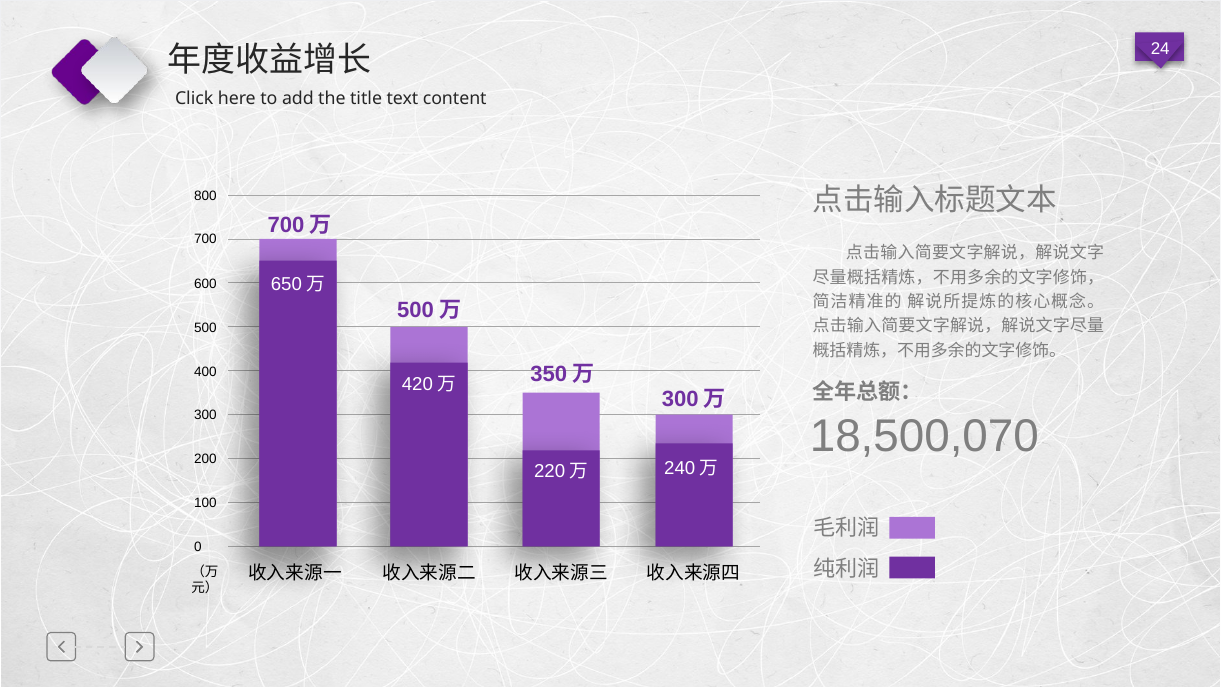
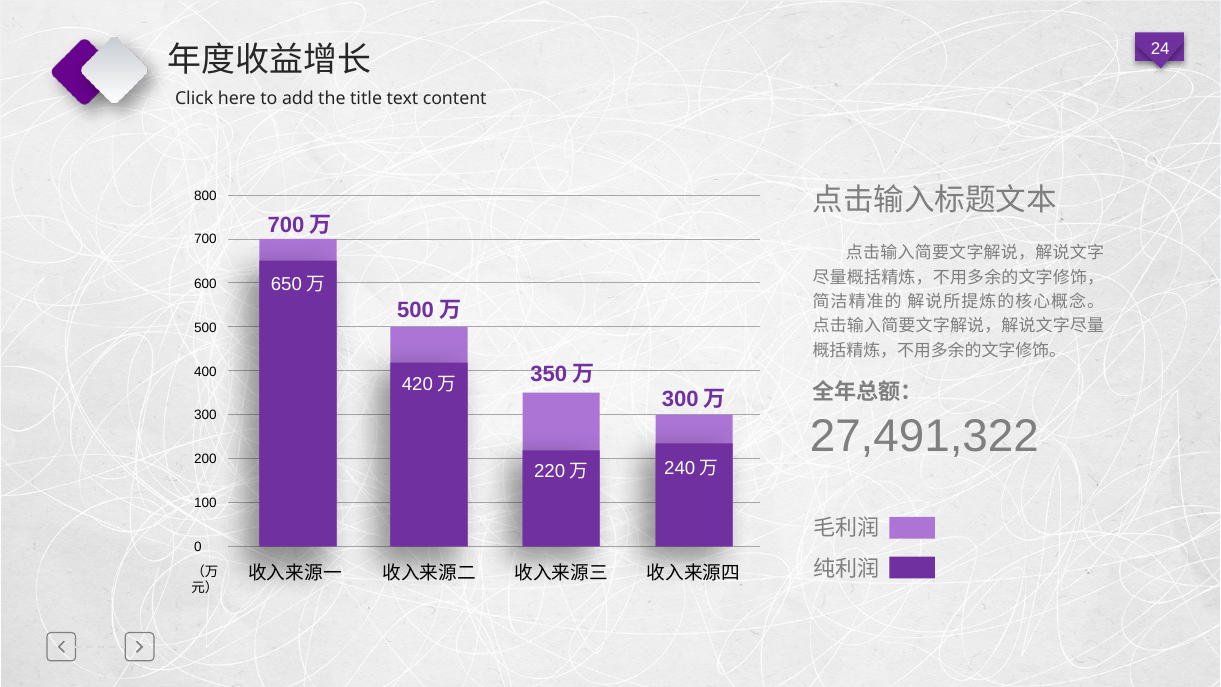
18,500,070: 18,500,070 -> 27,491,322
